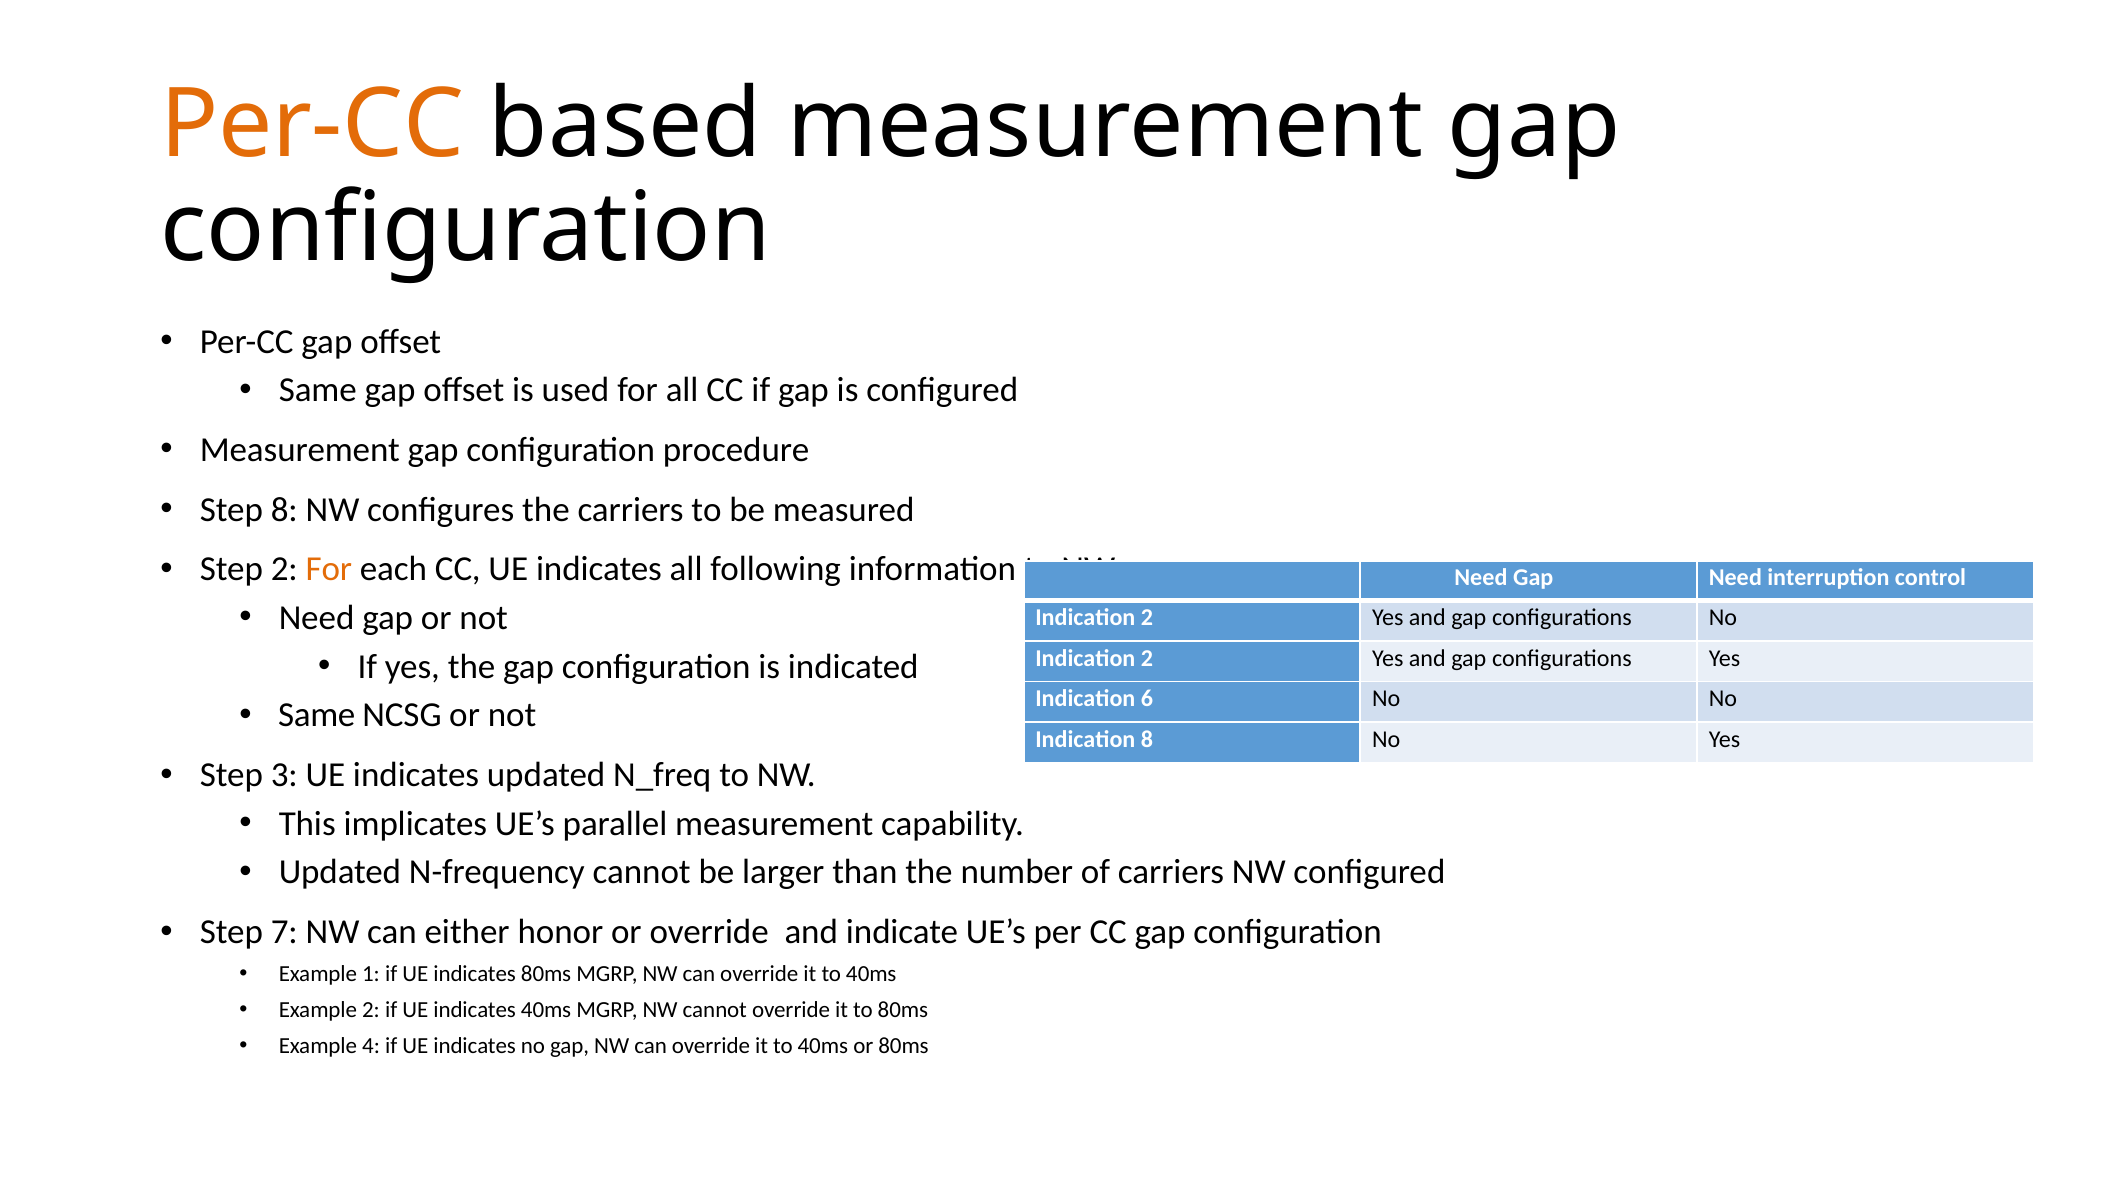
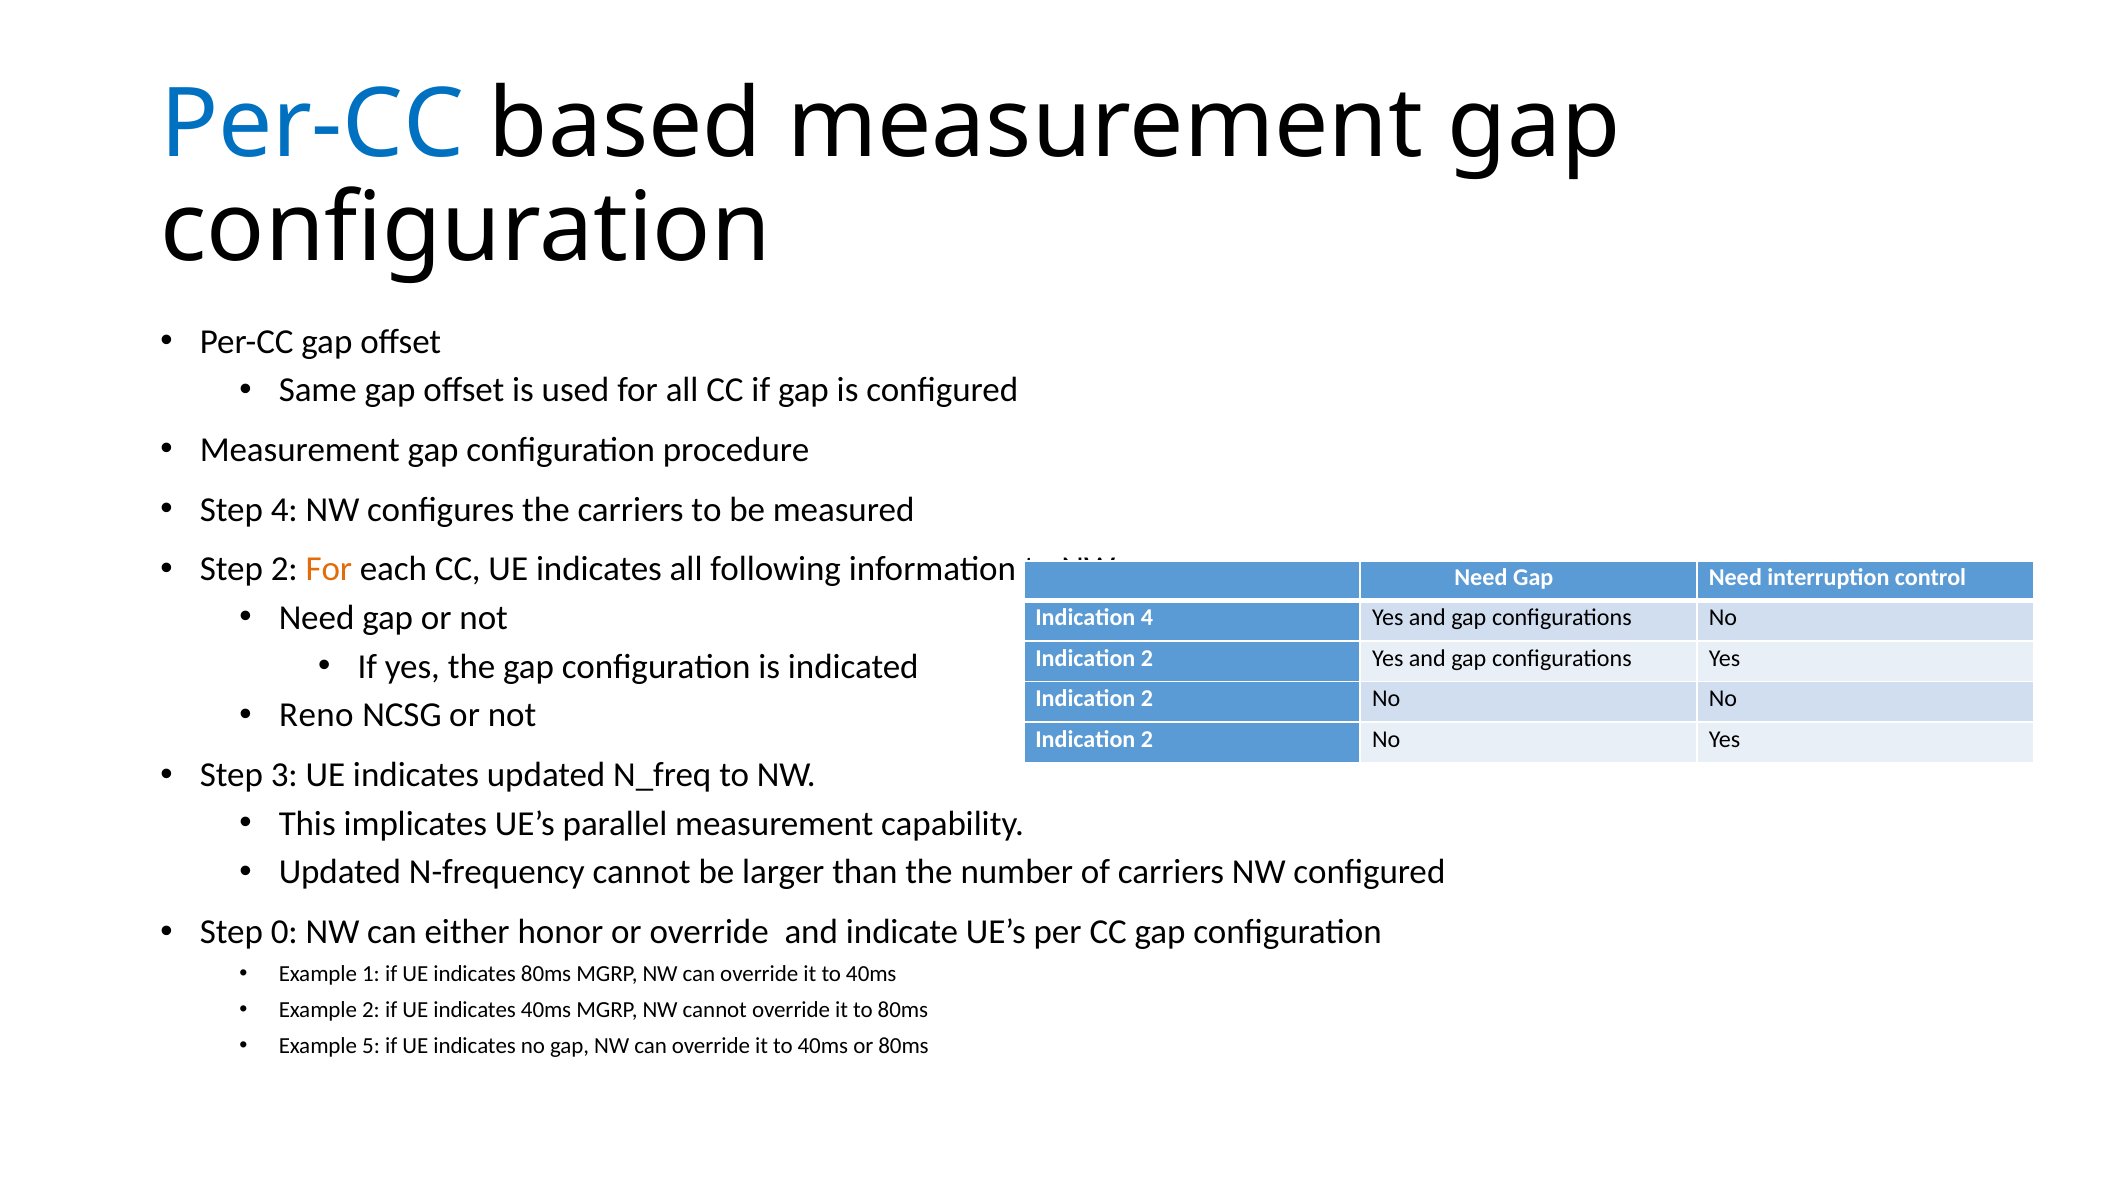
Per-CC at (312, 125) colour: orange -> blue
Step 8: 8 -> 4
2 at (1147, 618): 2 -> 4
6 at (1147, 699): 6 -> 2
Same at (317, 716): Same -> Reno
8 at (1147, 740): 8 -> 2
7: 7 -> 0
4: 4 -> 5
